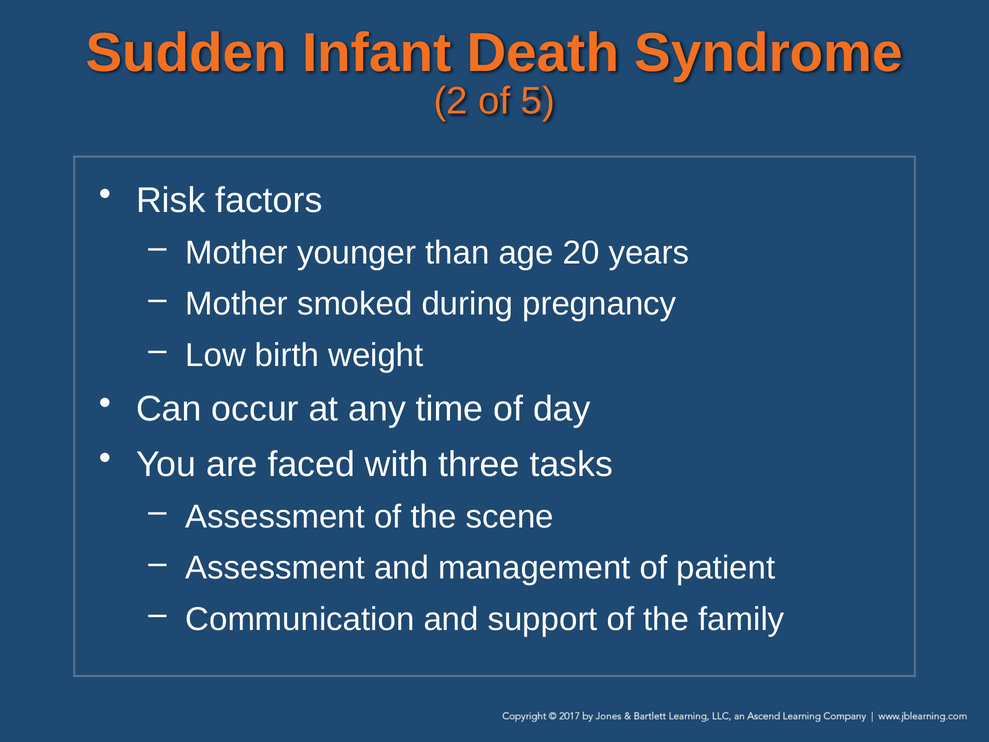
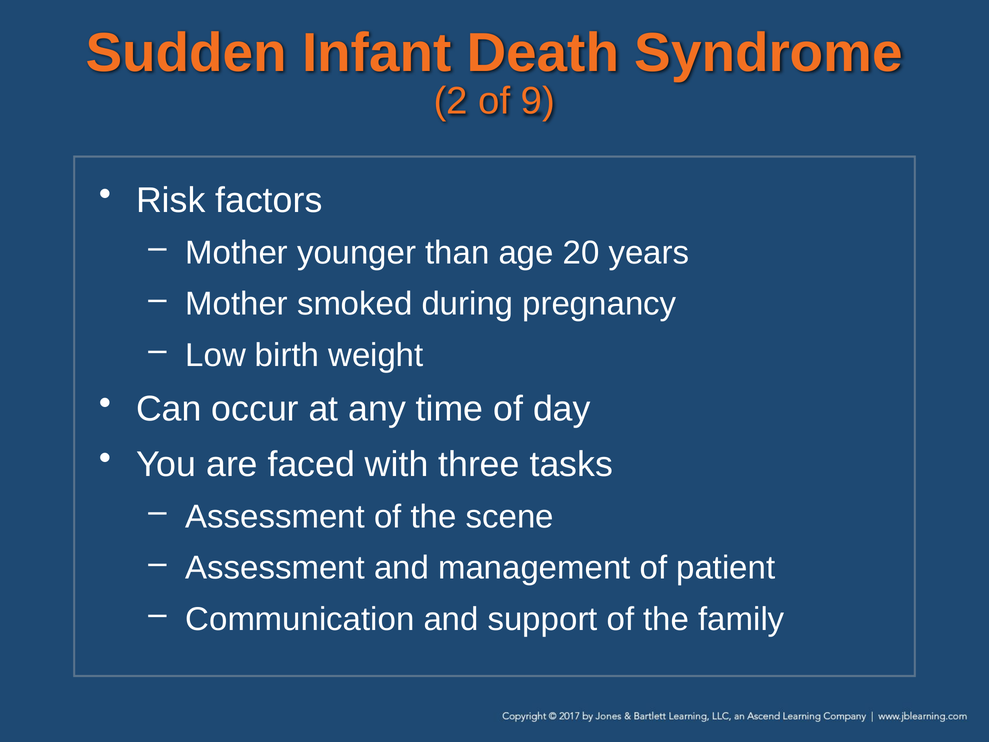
5: 5 -> 9
